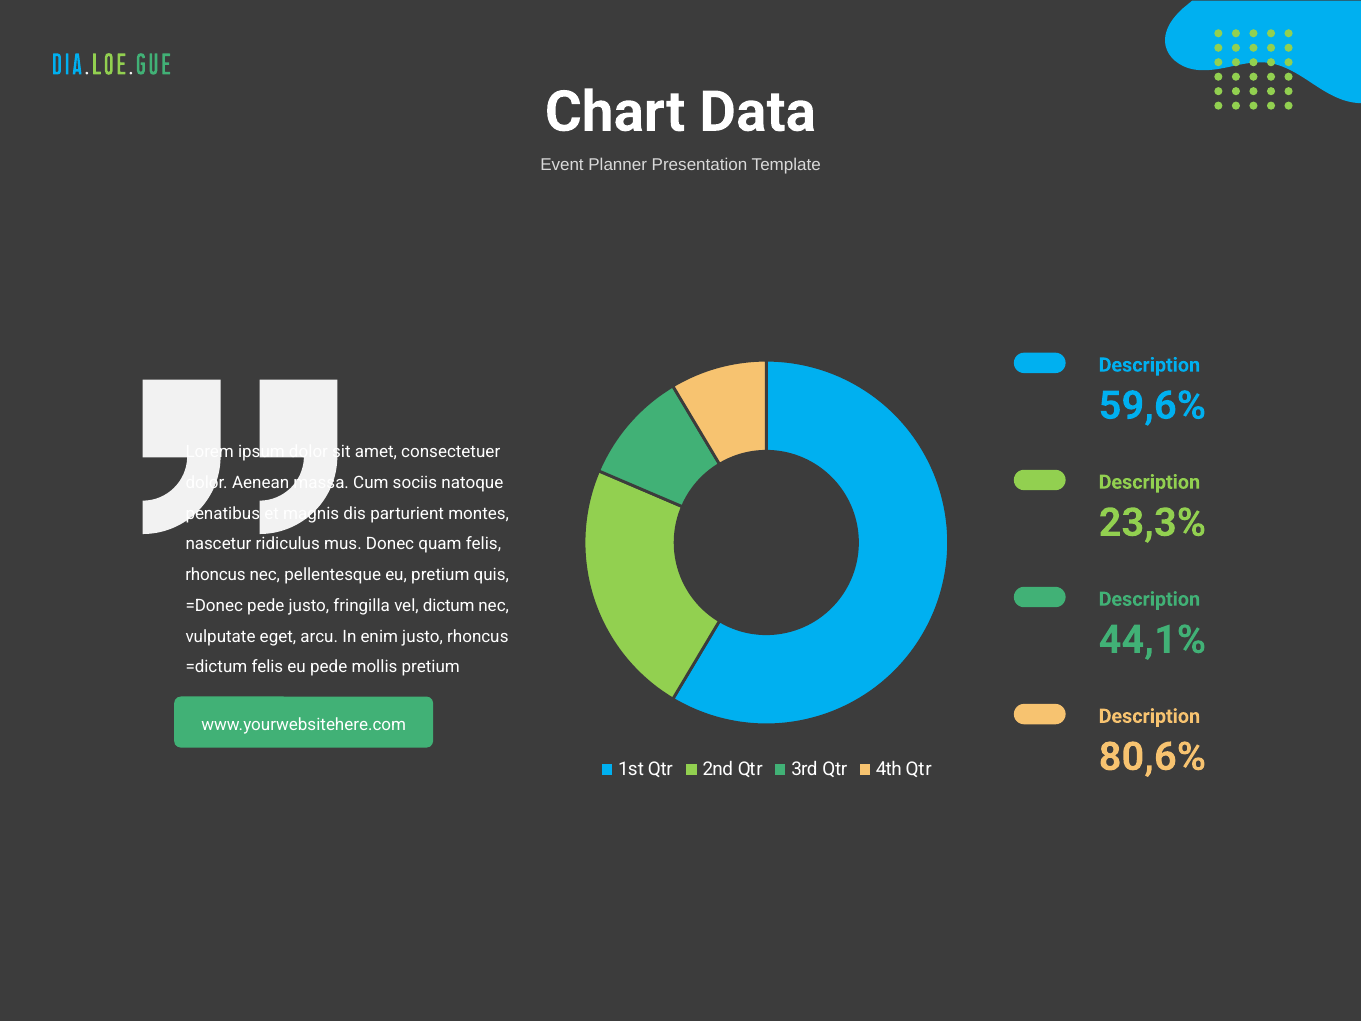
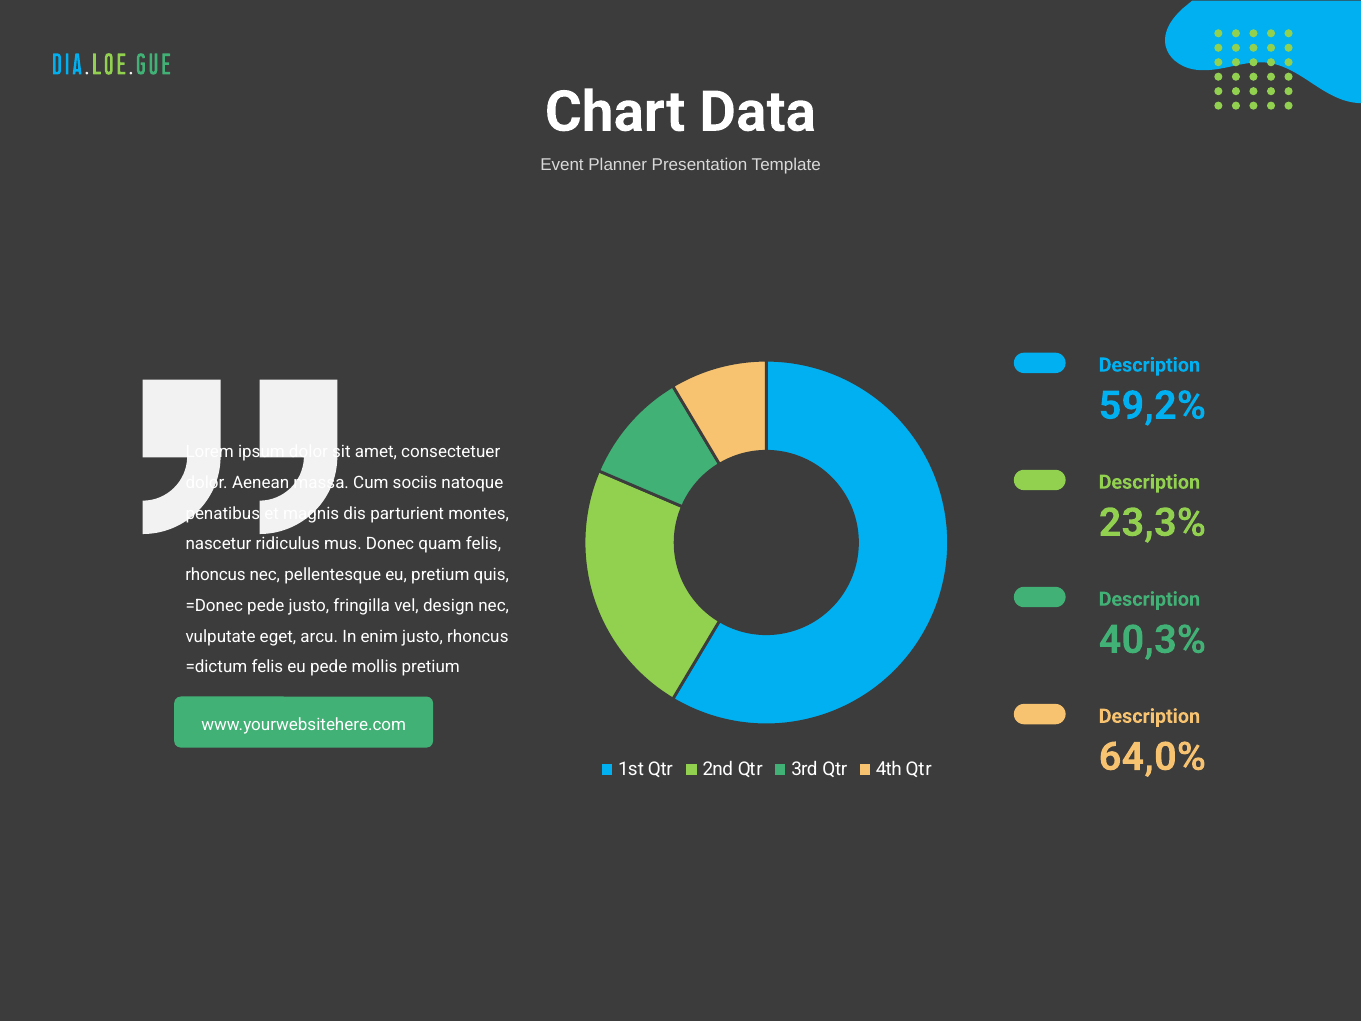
59,6%: 59,6% -> 59,2%
dictum: dictum -> design
44,1%: 44,1% -> 40,3%
80,6%: 80,6% -> 64,0%
